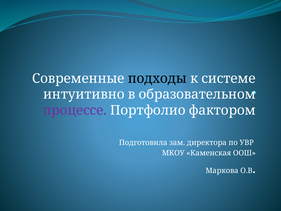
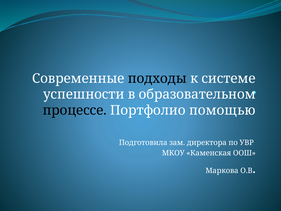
интуитивно: интуитивно -> успешности
процессе colour: purple -> black
фактором: фактором -> помощью
